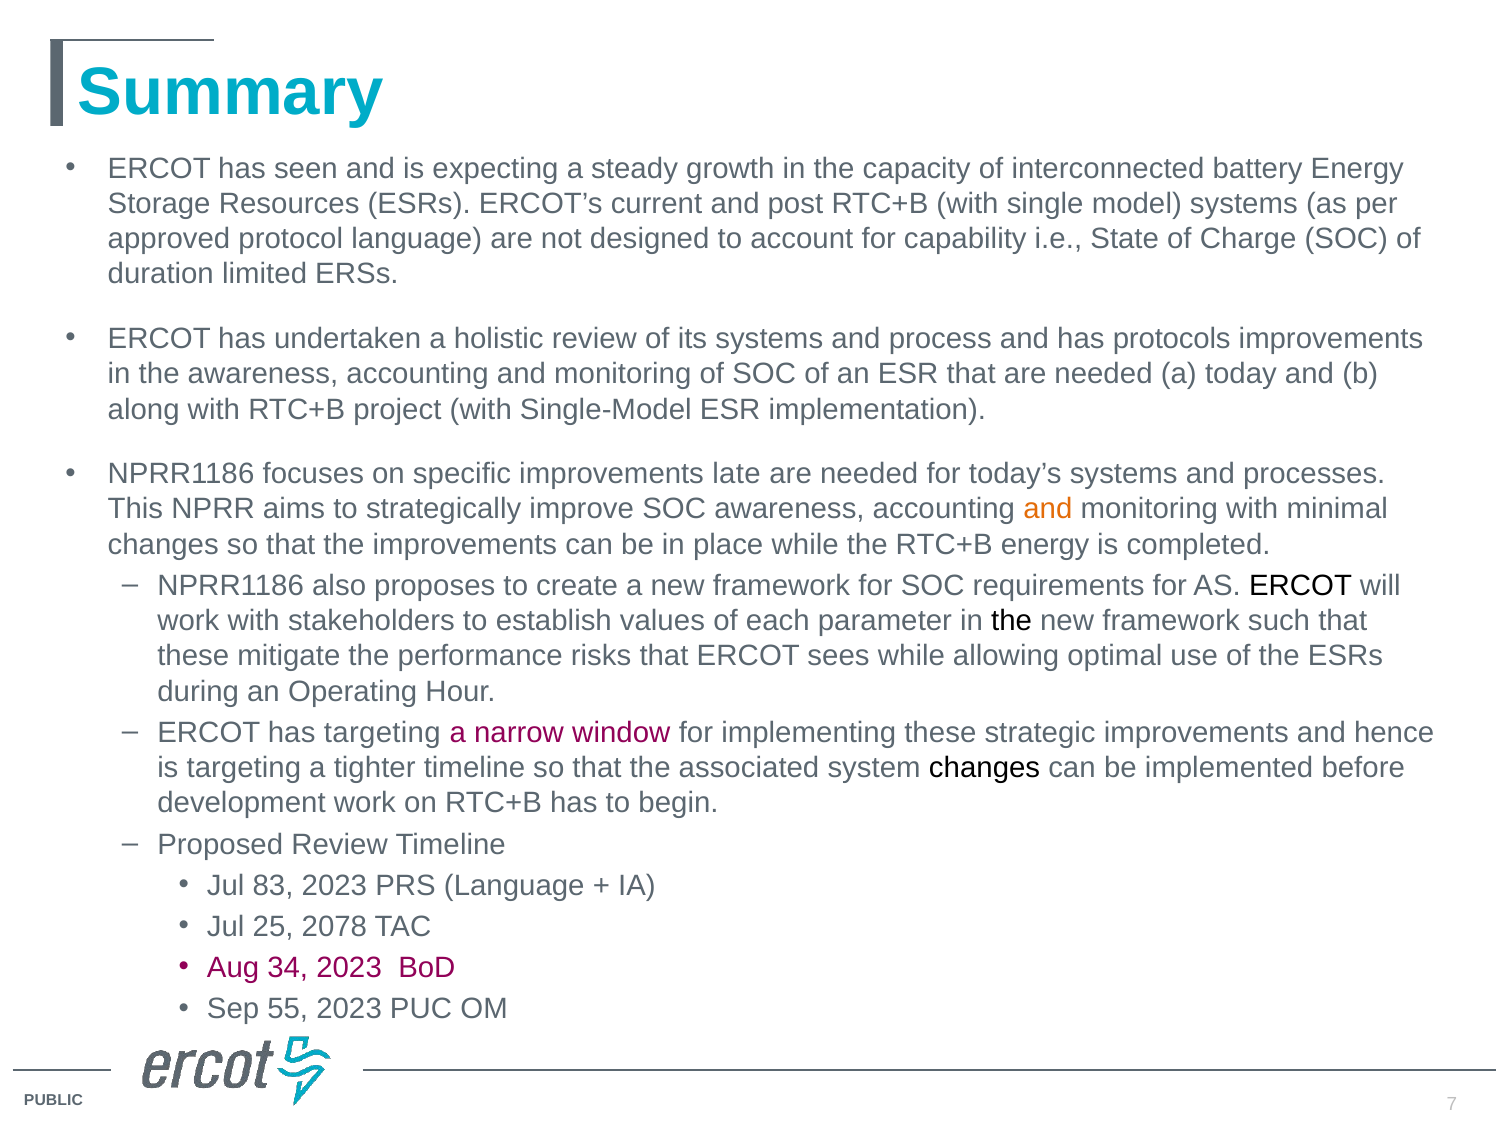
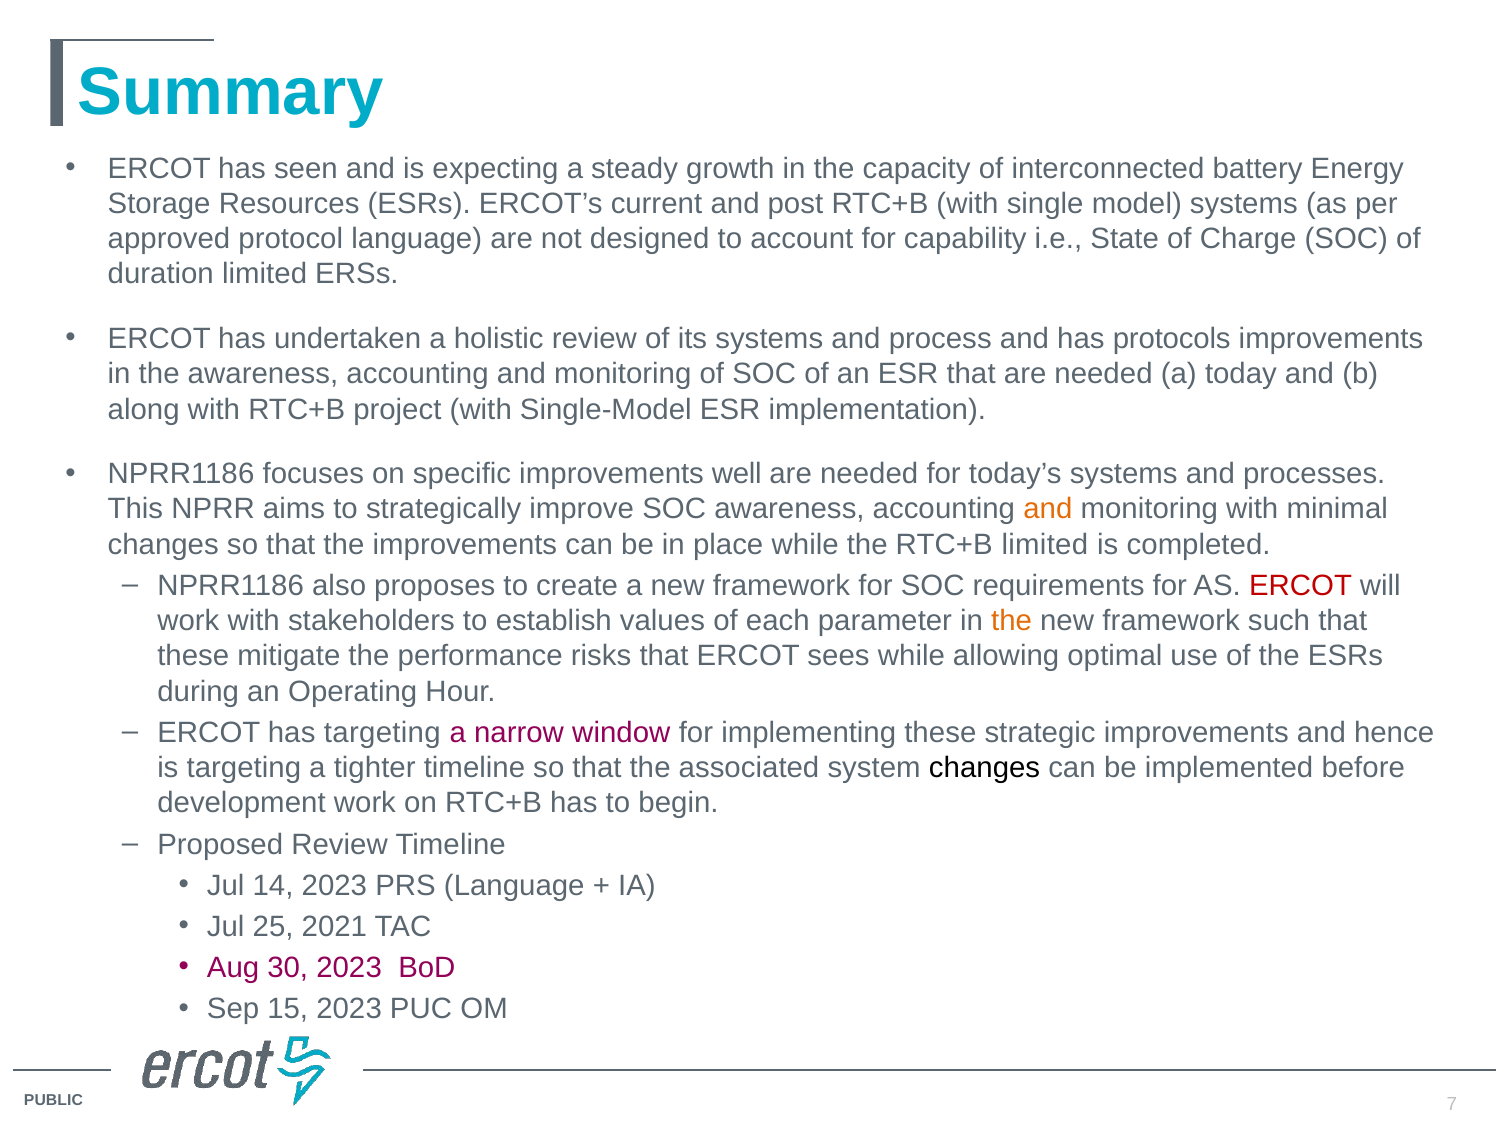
late: late -> well
RTC+B energy: energy -> limited
ERCOT at (1300, 586) colour: black -> red
the at (1012, 621) colour: black -> orange
83: 83 -> 14
2078: 2078 -> 2021
34: 34 -> 30
55: 55 -> 15
